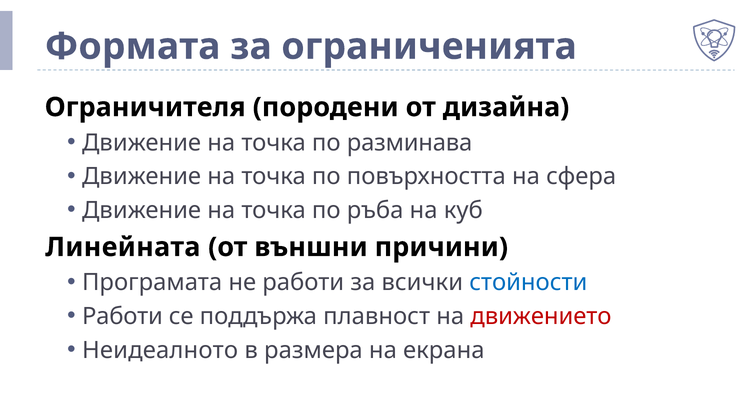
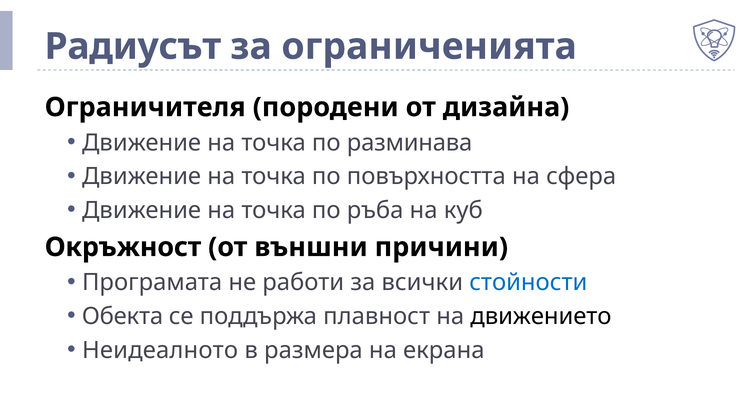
Формата: Формата -> Радиусът
Линейната: Линейната -> Окръжност
Работи at (122, 317): Работи -> Обекта
движението colour: red -> black
